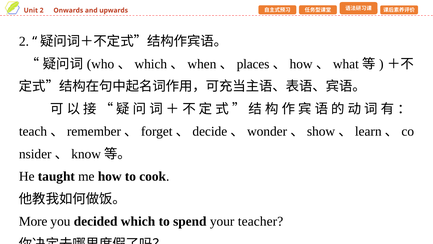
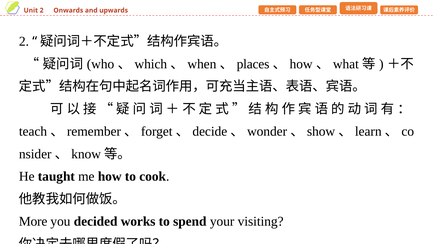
decided which: which -> works
teacher: teacher -> visiting
